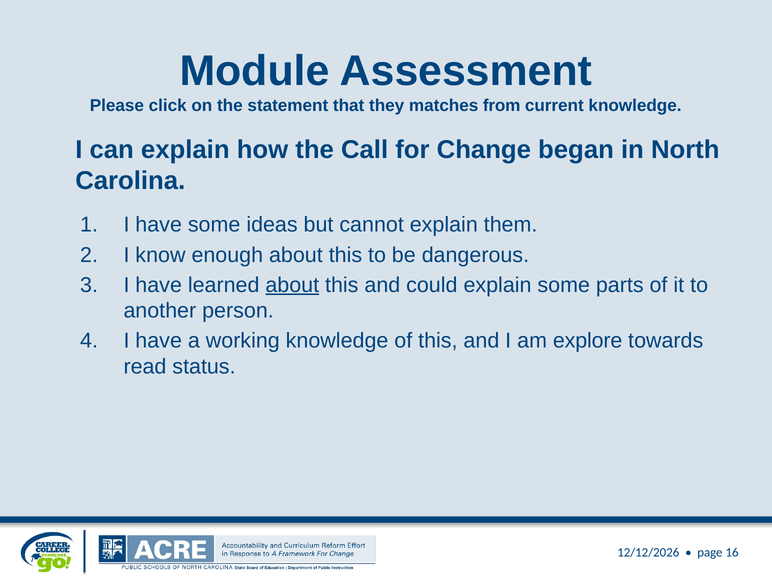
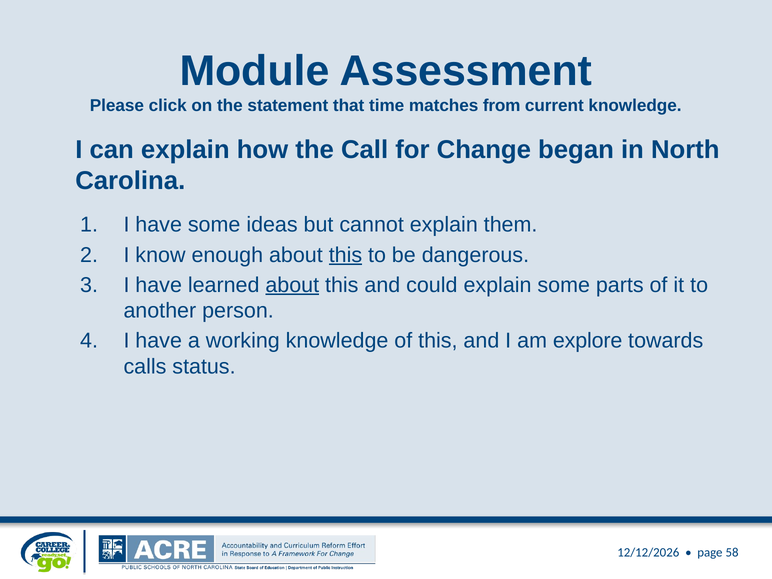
they: they -> time
this at (345, 255) underline: none -> present
read: read -> calls
16: 16 -> 58
